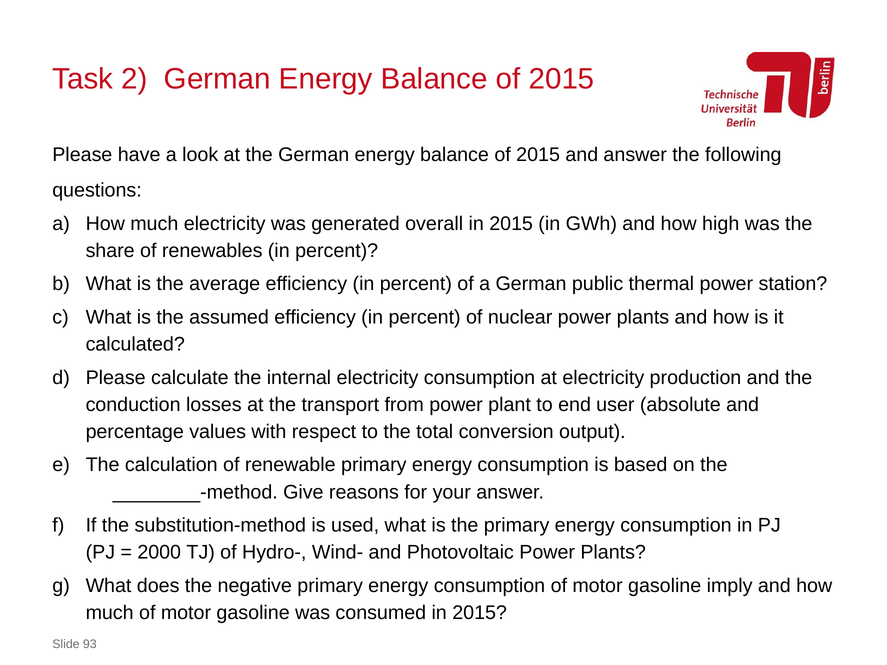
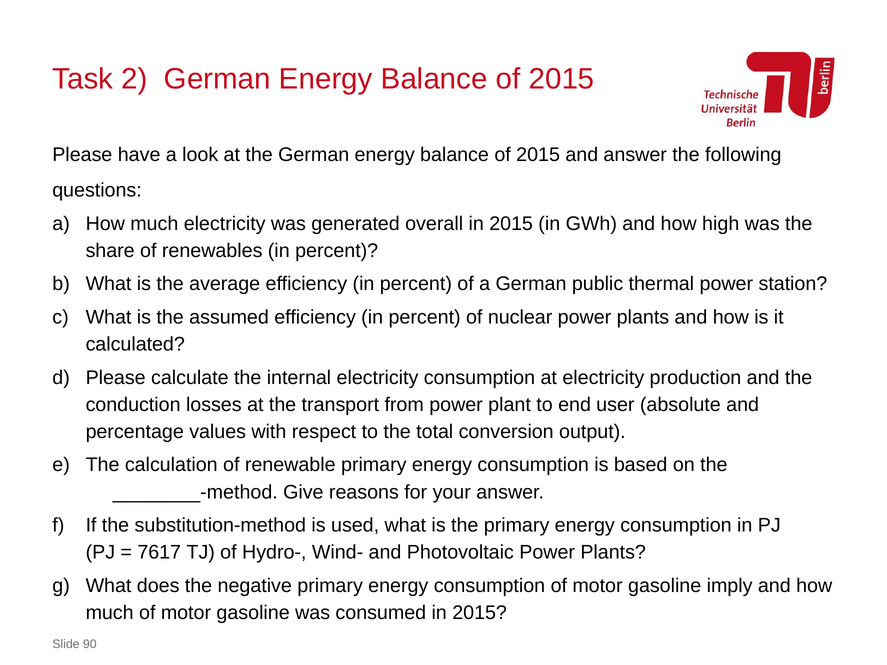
2000: 2000 -> 7617
93: 93 -> 90
